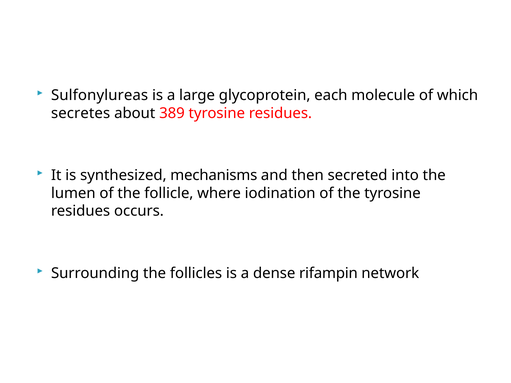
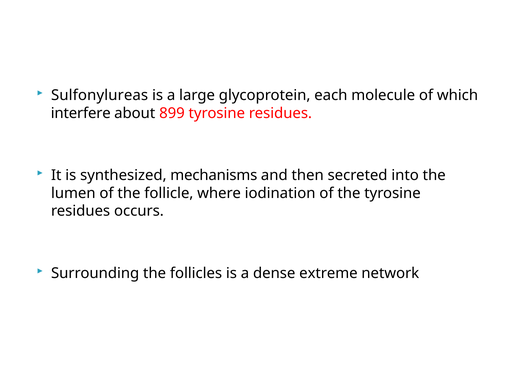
secretes: secretes -> interfere
389: 389 -> 899
rifampin: rifampin -> extreme
